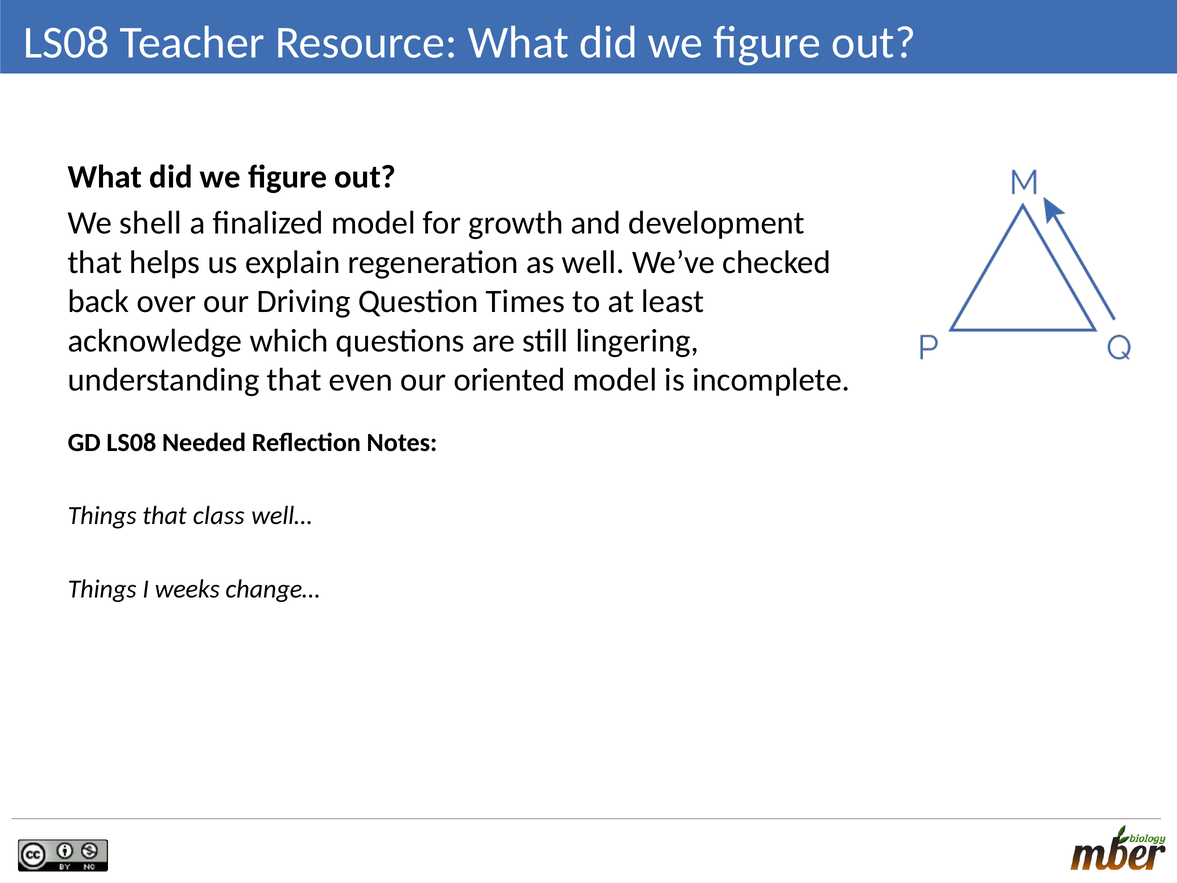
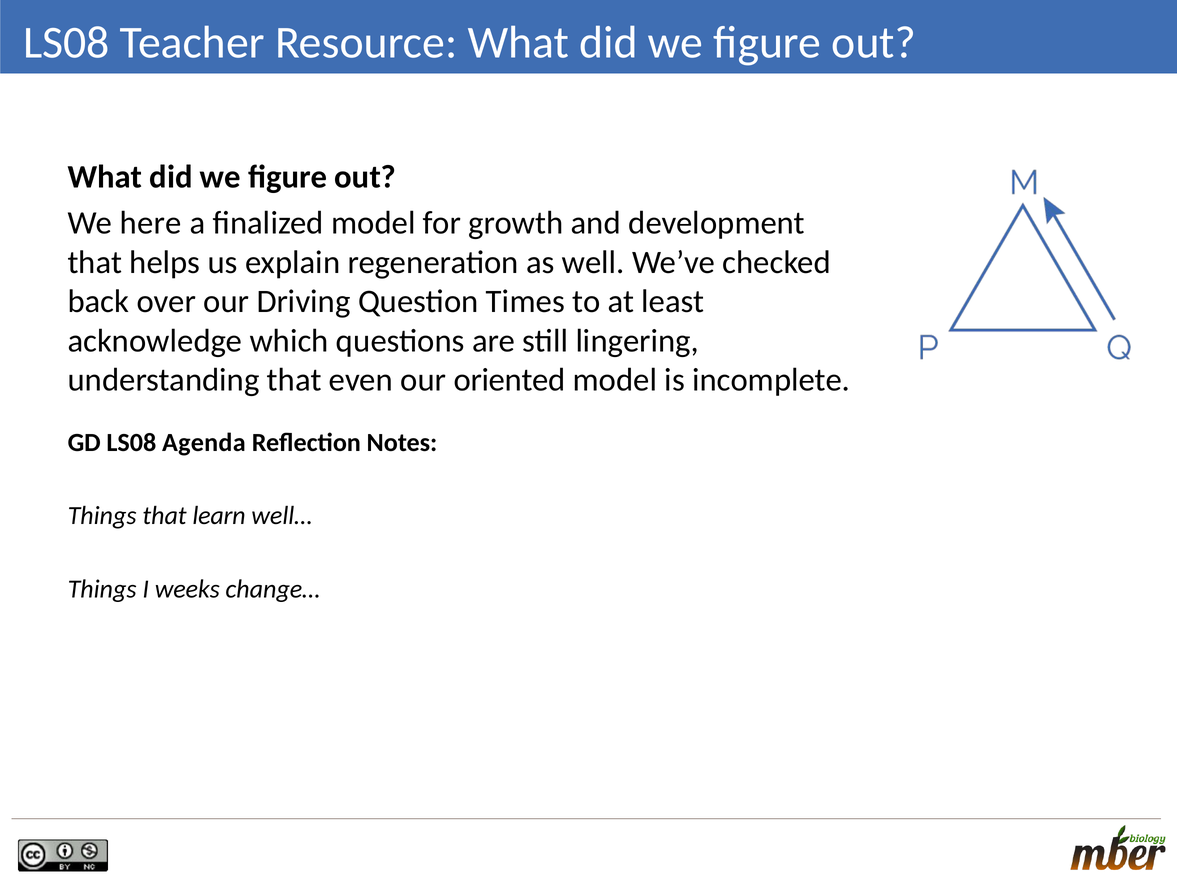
shell: shell -> here
Needed: Needed -> Agenda
class: class -> learn
